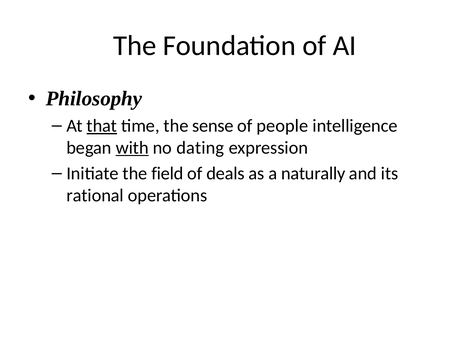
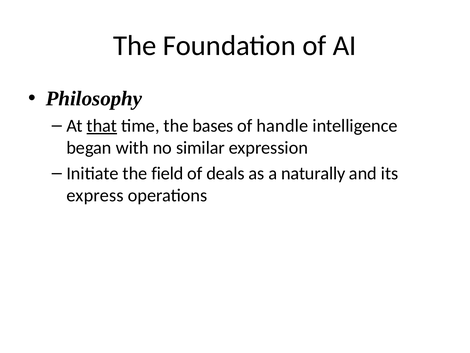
sense: sense -> bases
people: people -> handle
with underline: present -> none
dating: dating -> similar
rational: rational -> express
